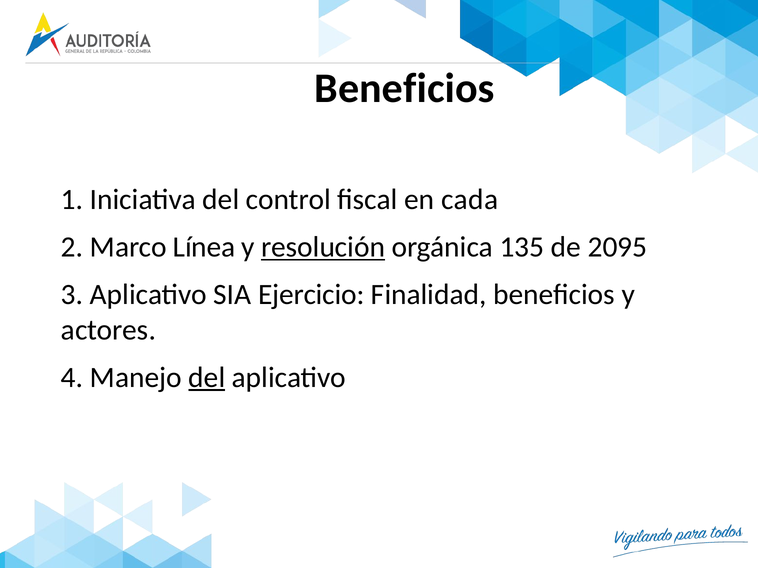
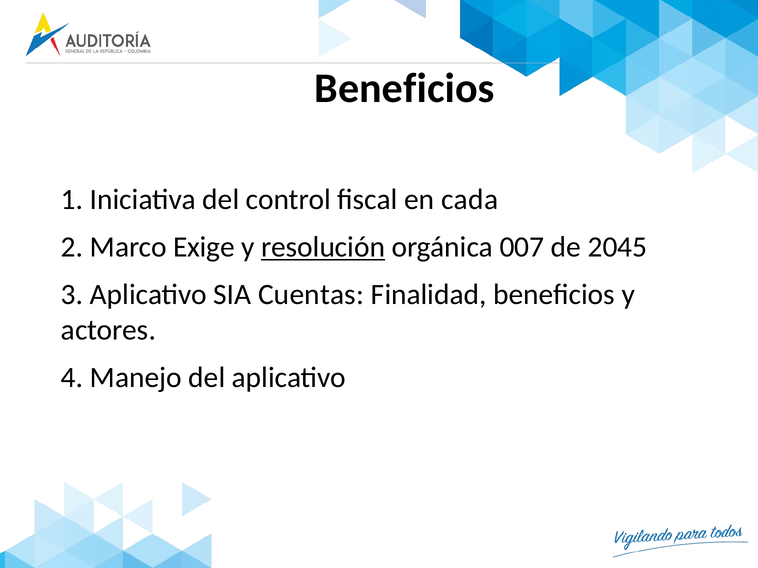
Línea: Línea -> Exige
135: 135 -> 007
2095: 2095 -> 2045
Ejercicio: Ejercicio -> Cuentas
del at (207, 378) underline: present -> none
